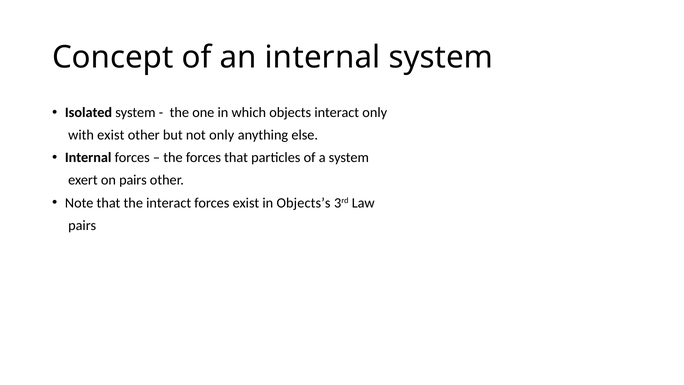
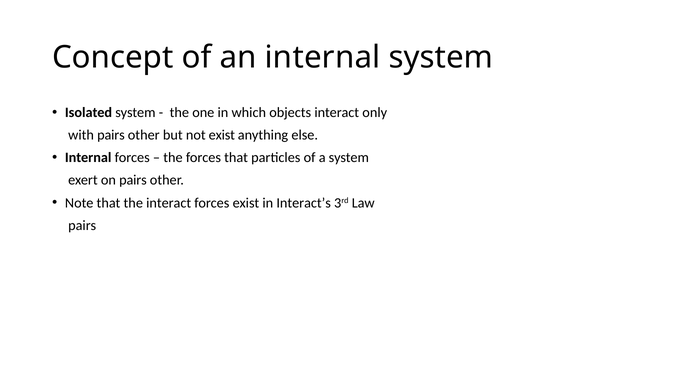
with exist: exist -> pairs
not only: only -> exist
Objects’s: Objects’s -> Interact’s
